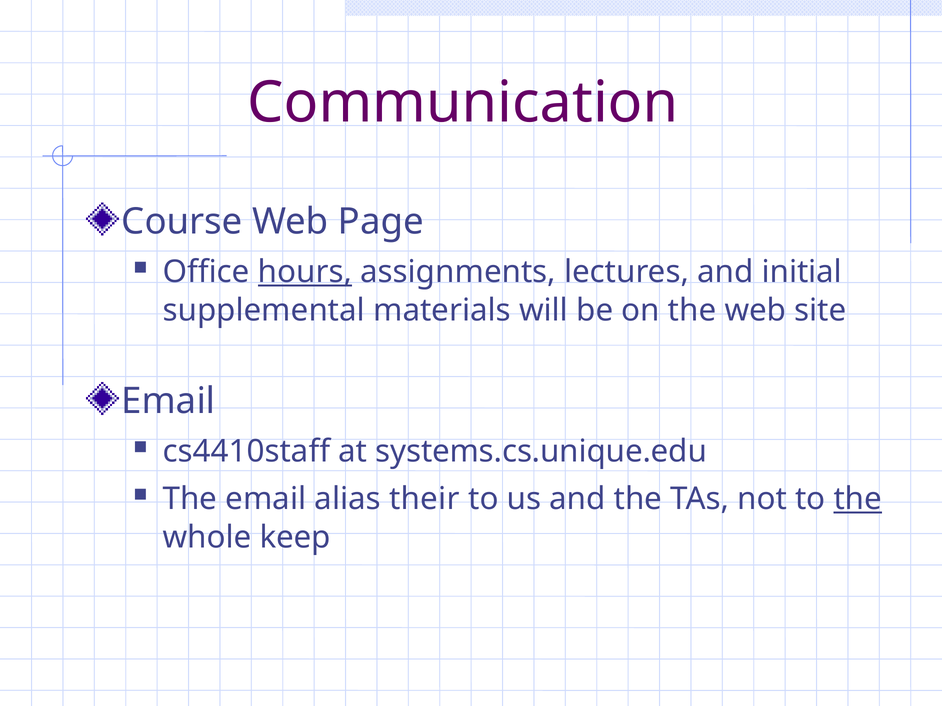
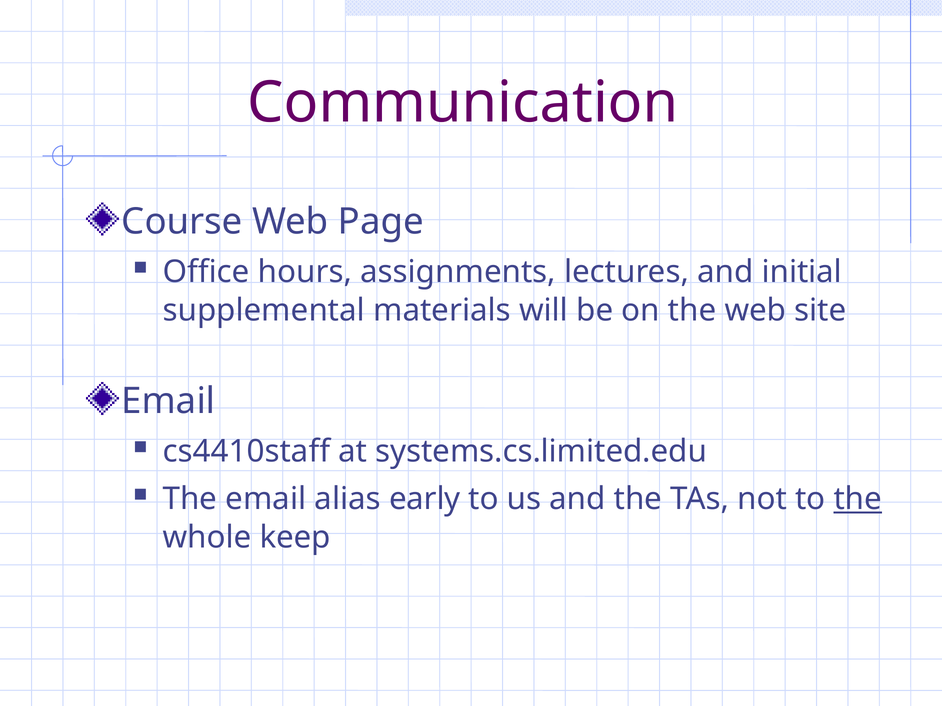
hours underline: present -> none
systems.cs.unique.edu: systems.cs.unique.edu -> systems.cs.limited.edu
their: their -> early
